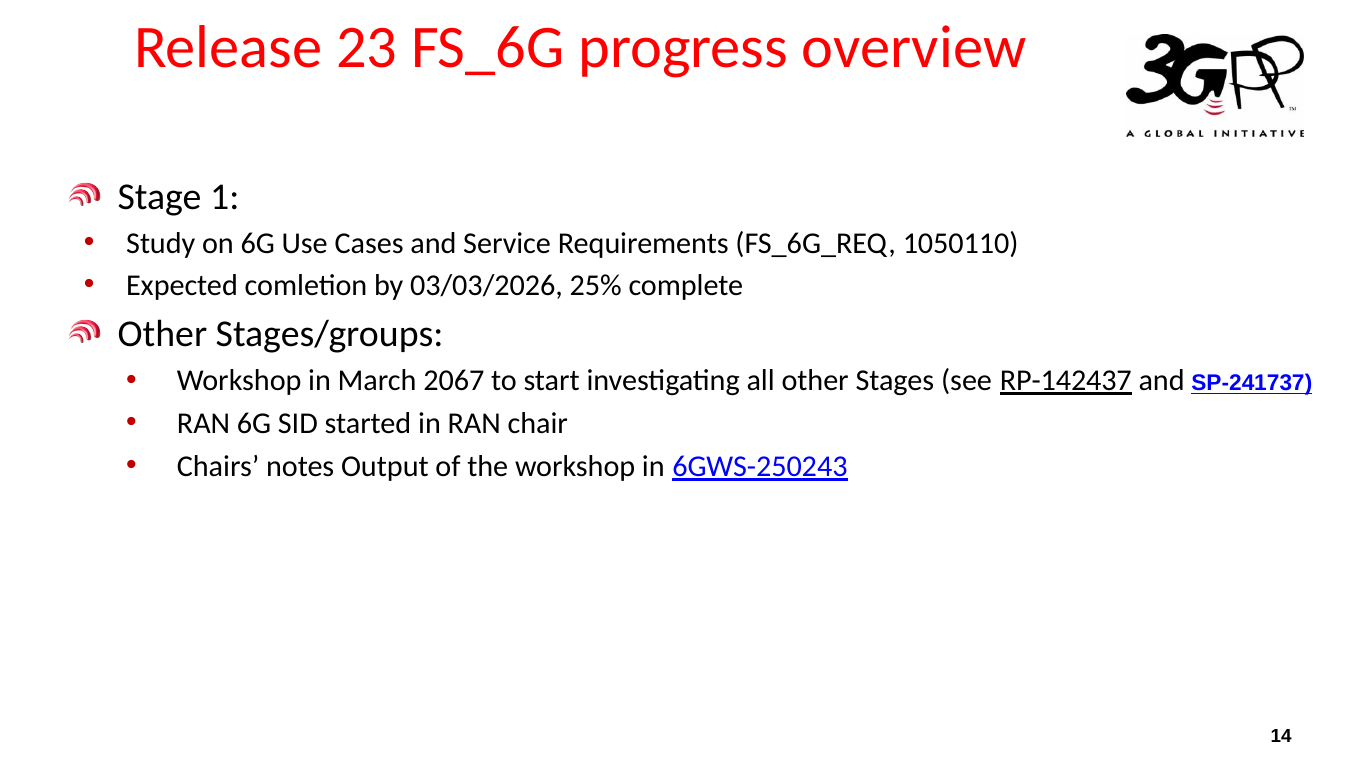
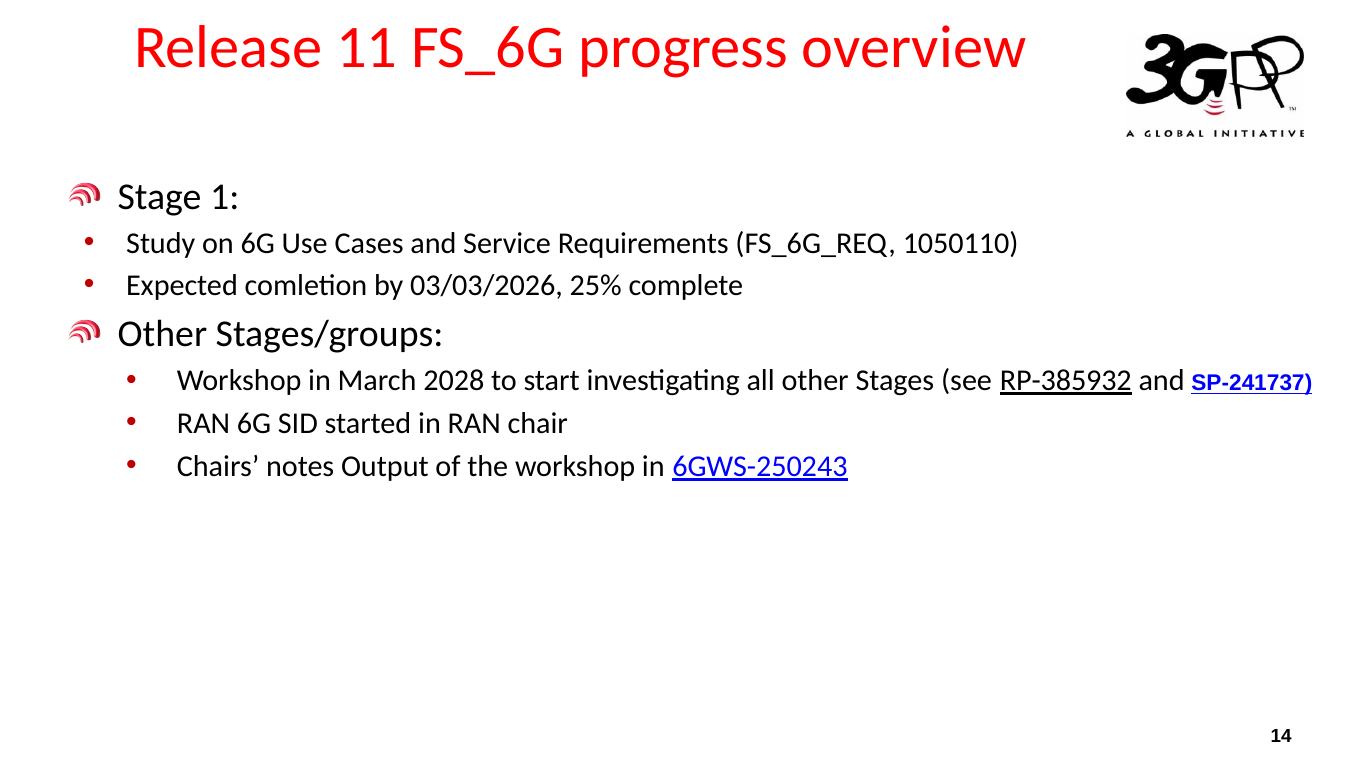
23: 23 -> 11
2067: 2067 -> 2028
RP-142437: RP-142437 -> RP-385932
